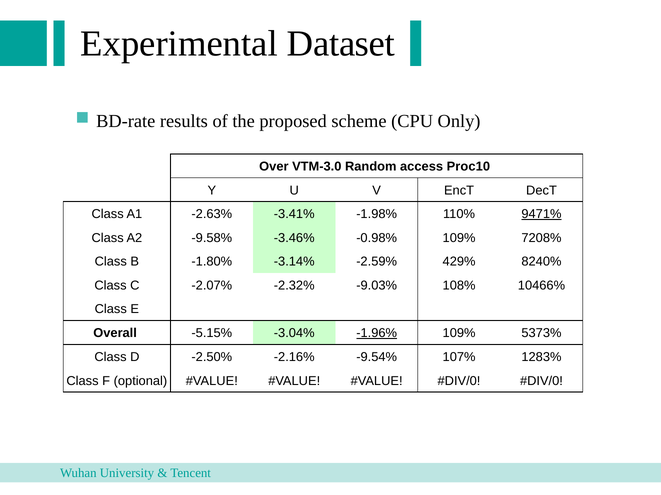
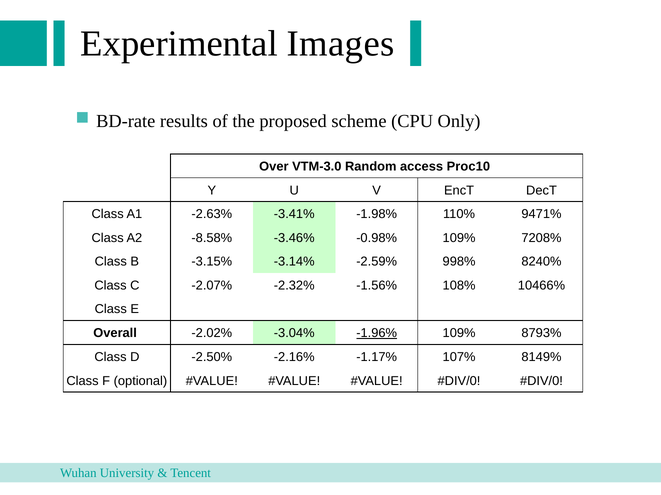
Dataset: Dataset -> Images
9471% underline: present -> none
-9.58%: -9.58% -> -8.58%
-1.80%: -1.80% -> -3.15%
429%: 429% -> 998%
-9.03%: -9.03% -> -1.56%
-5.15%: -5.15% -> -2.02%
5373%: 5373% -> 8793%
-9.54%: -9.54% -> -1.17%
1283%: 1283% -> 8149%
